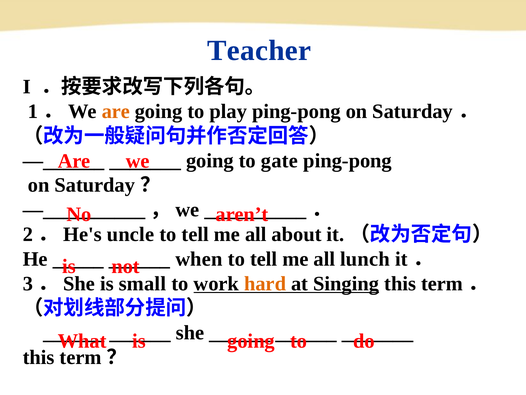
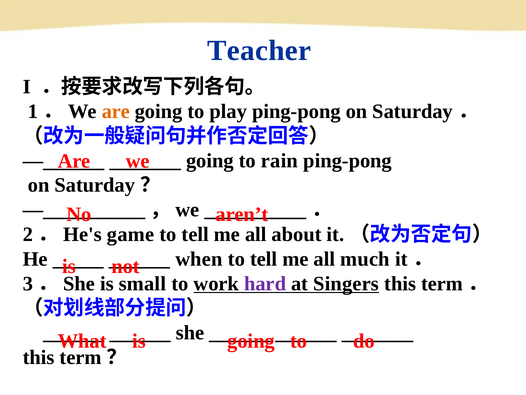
gate: gate -> rain
uncle: uncle -> game
lunch: lunch -> much
hard colour: orange -> purple
Singing: Singing -> Singers
